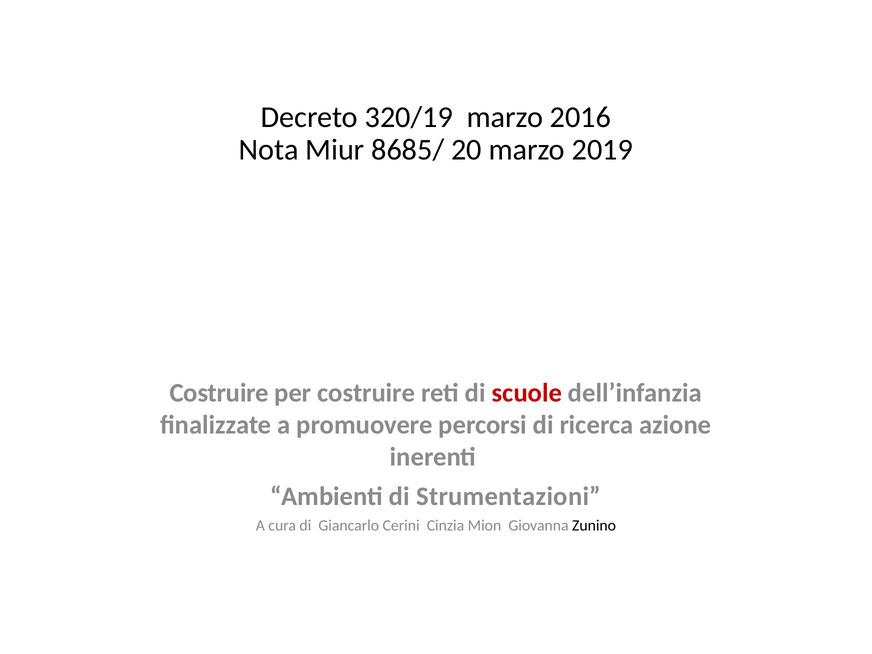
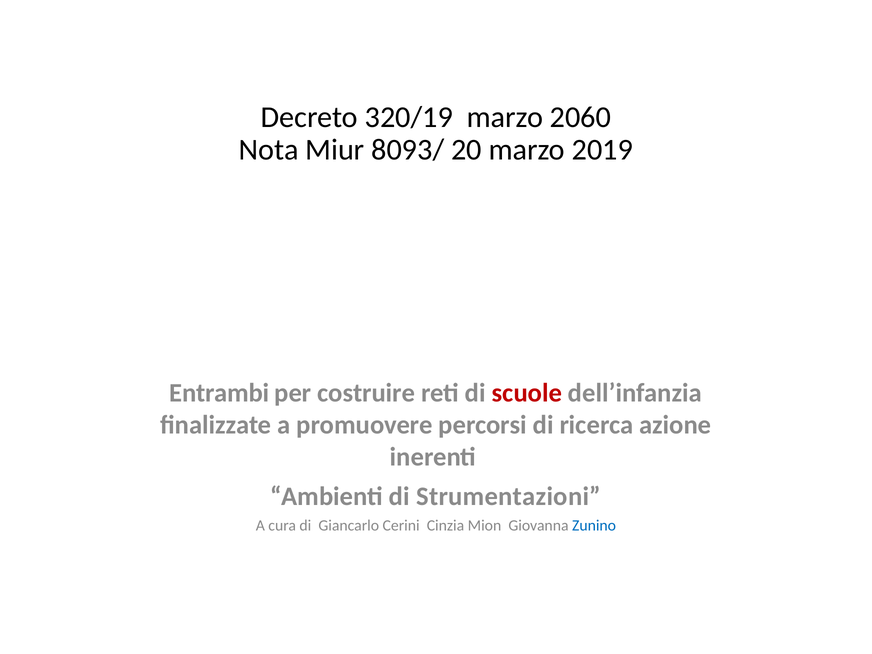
2016: 2016 -> 2060
8685/: 8685/ -> 8093/
Costruire at (219, 393): Costruire -> Entrambi
Zunino colour: black -> blue
